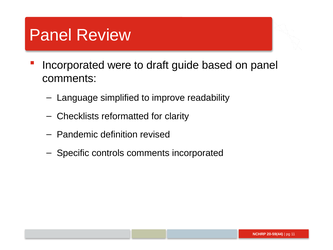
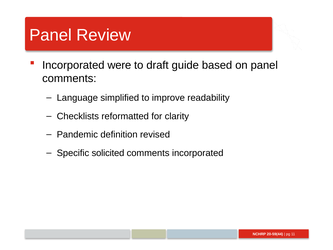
controls: controls -> solicited
